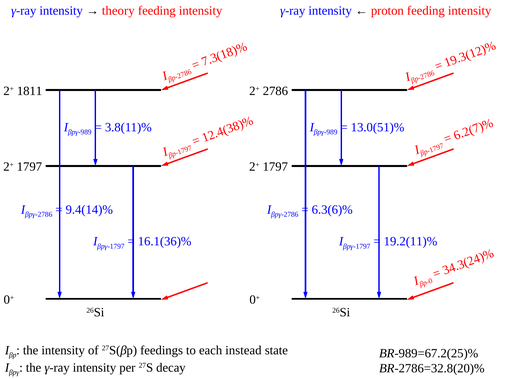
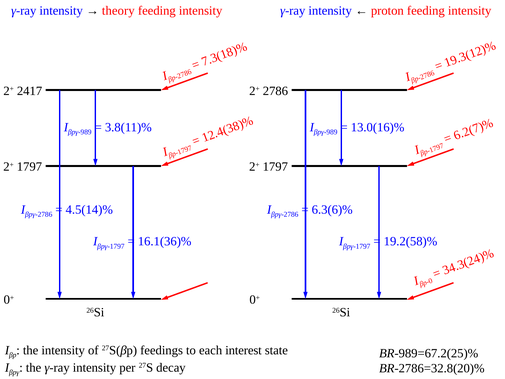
1811: 1811 -> 2417
13.0(51)%: 13.0(51)% -> 13.0(16)%
9.4(14)%: 9.4(14)% -> 4.5(14)%
19.2(11)%: 19.2(11)% -> 19.2(58)%
instead: instead -> interest
